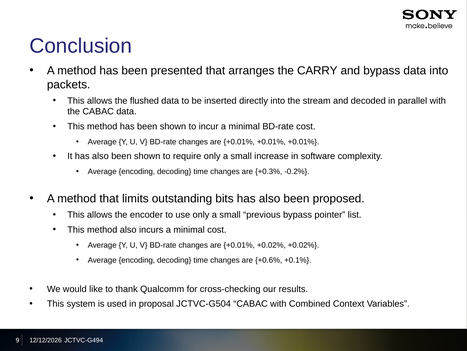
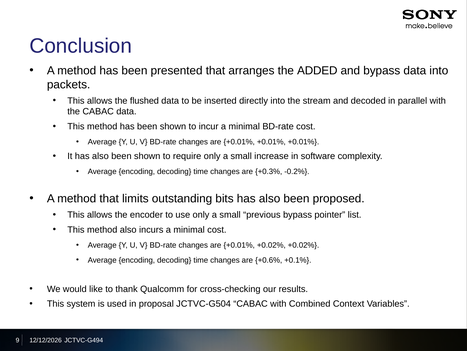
CARRY: CARRY -> ADDED
